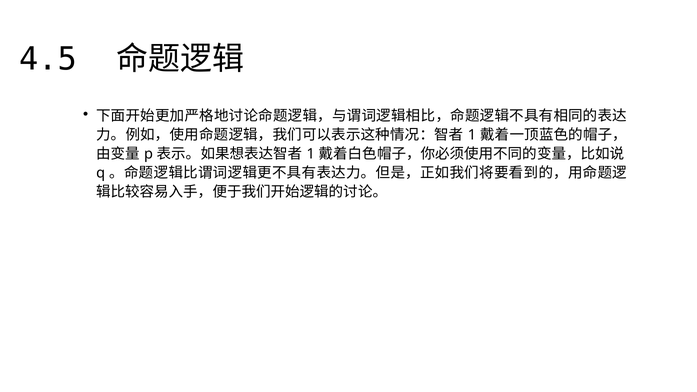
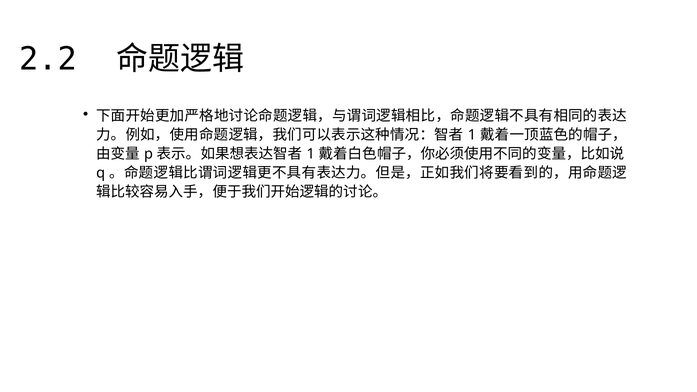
4.5: 4.5 -> 2.2
